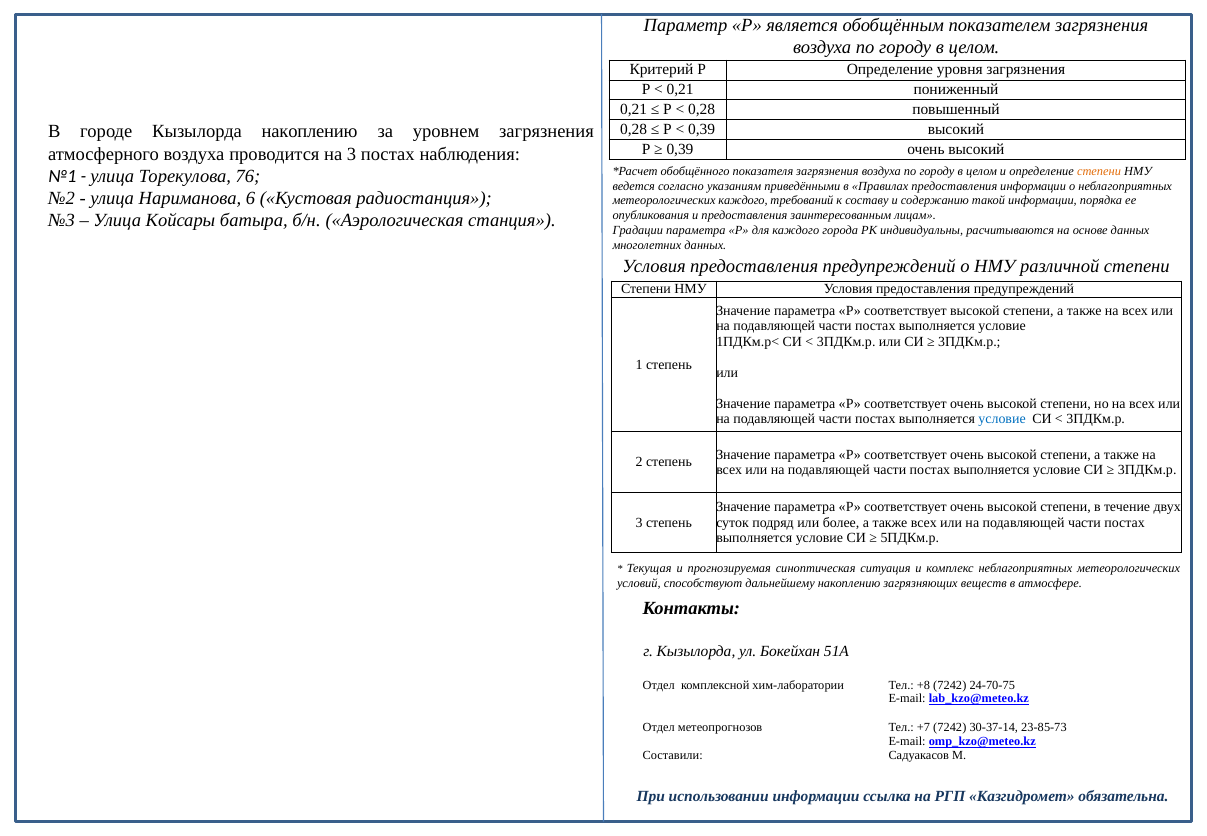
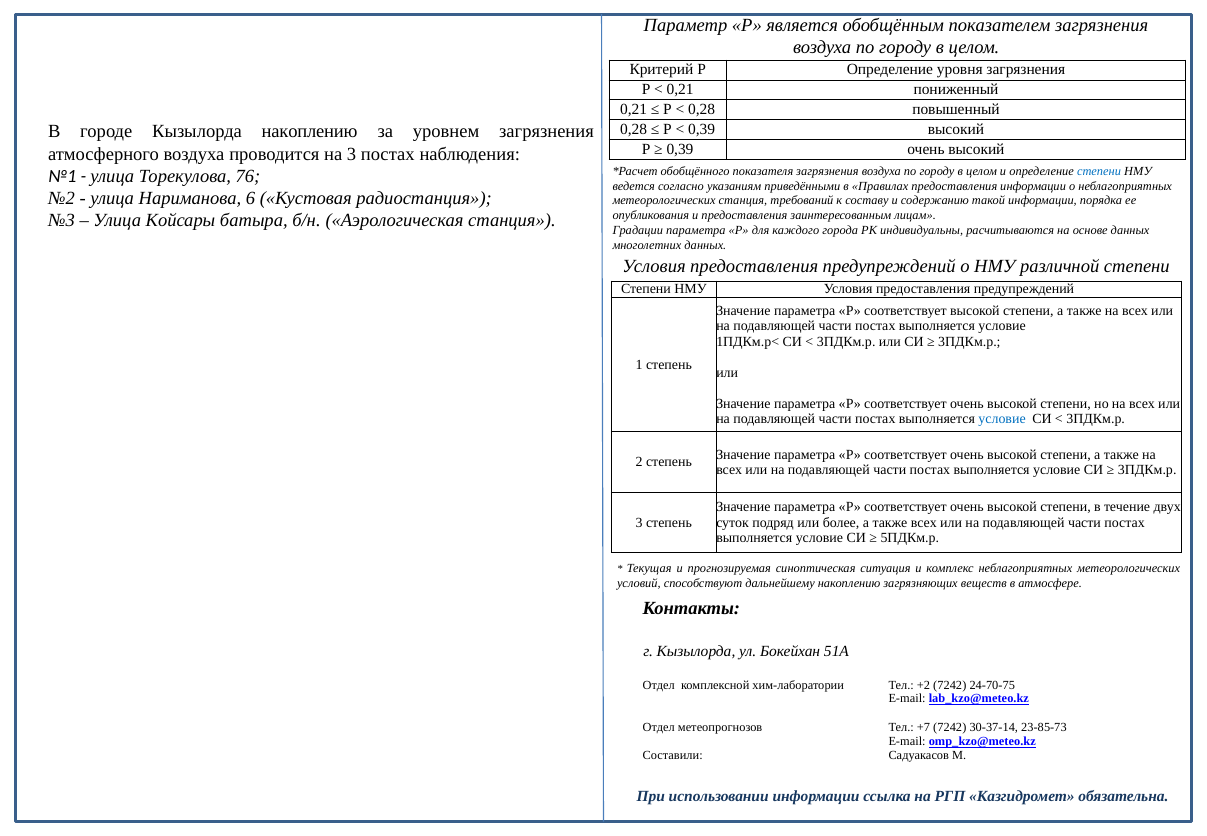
степени at (1099, 171) colour: orange -> blue
метеорологических каждого: каждого -> станция
+8: +8 -> +2
